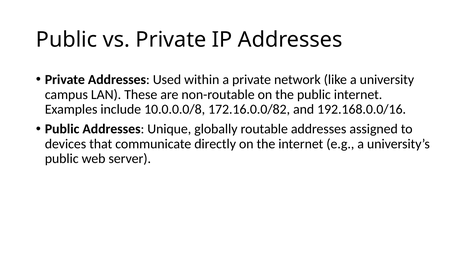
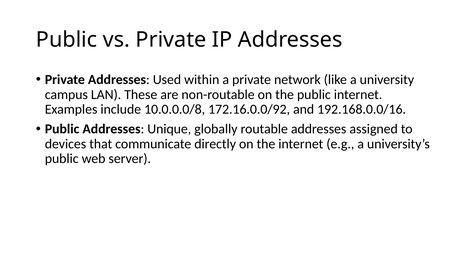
172.16.0.0/82: 172.16.0.0/82 -> 172.16.0.0/92
